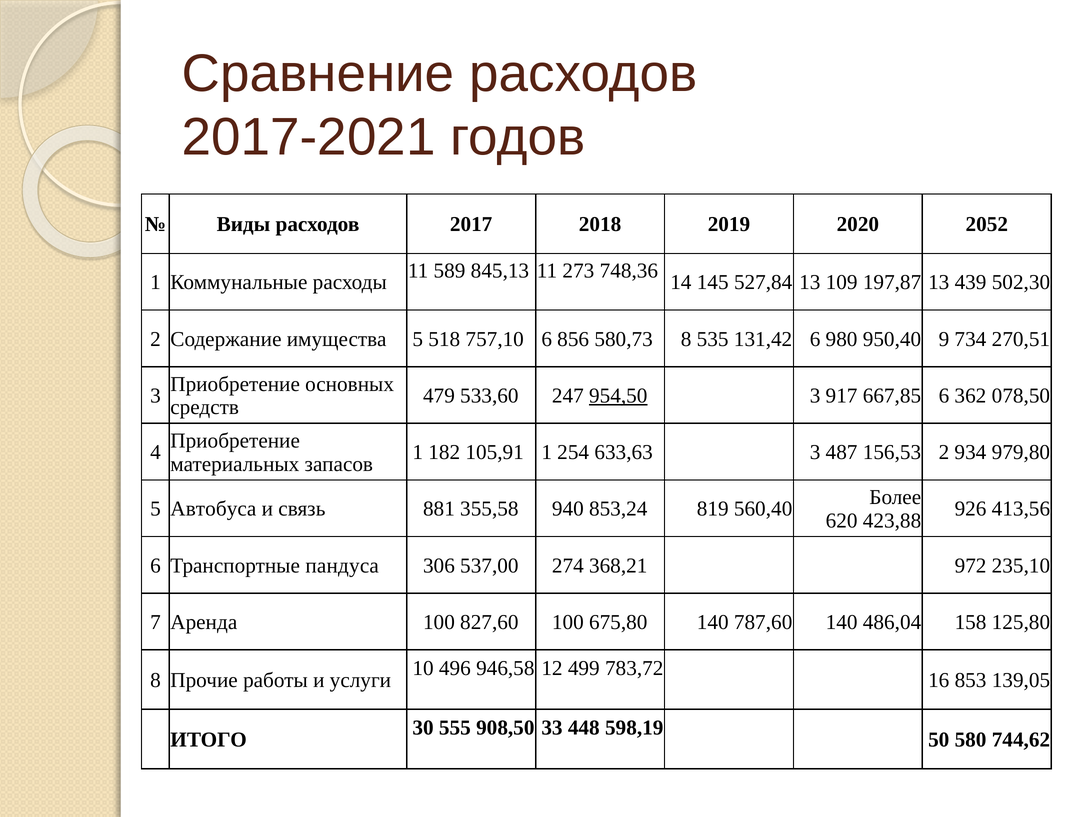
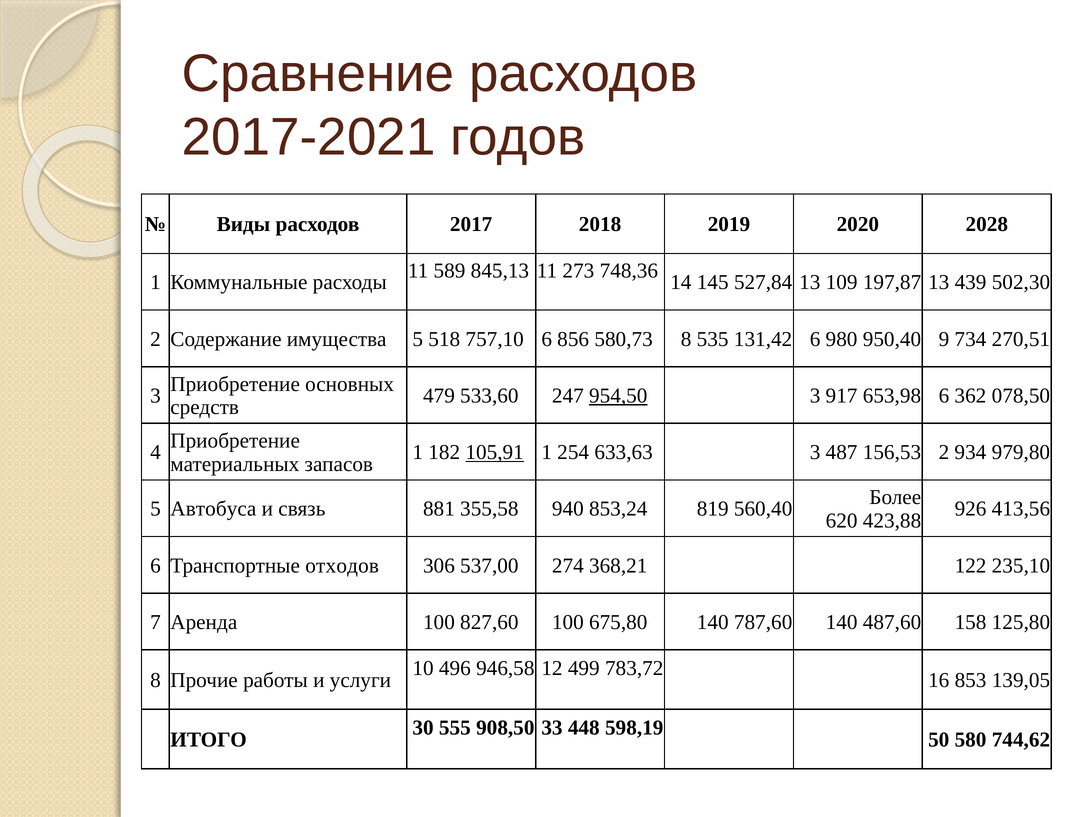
2052: 2052 -> 2028
667,85: 667,85 -> 653,98
105,91 underline: none -> present
пандуса: пандуса -> отходов
972: 972 -> 122
486,04: 486,04 -> 487,60
